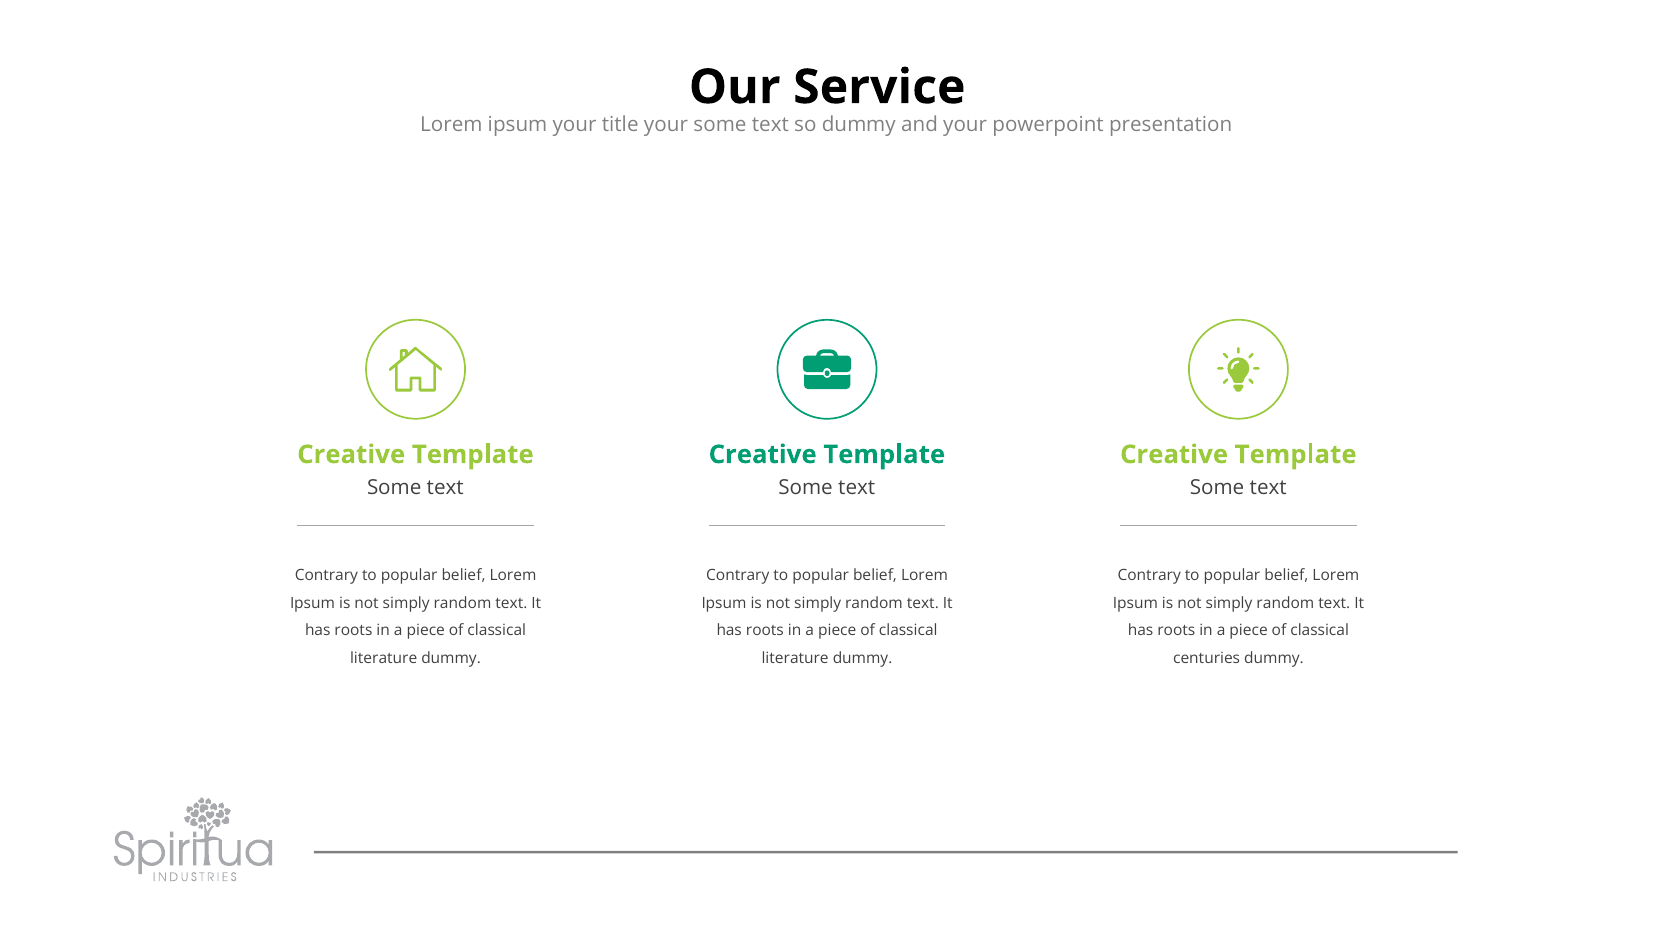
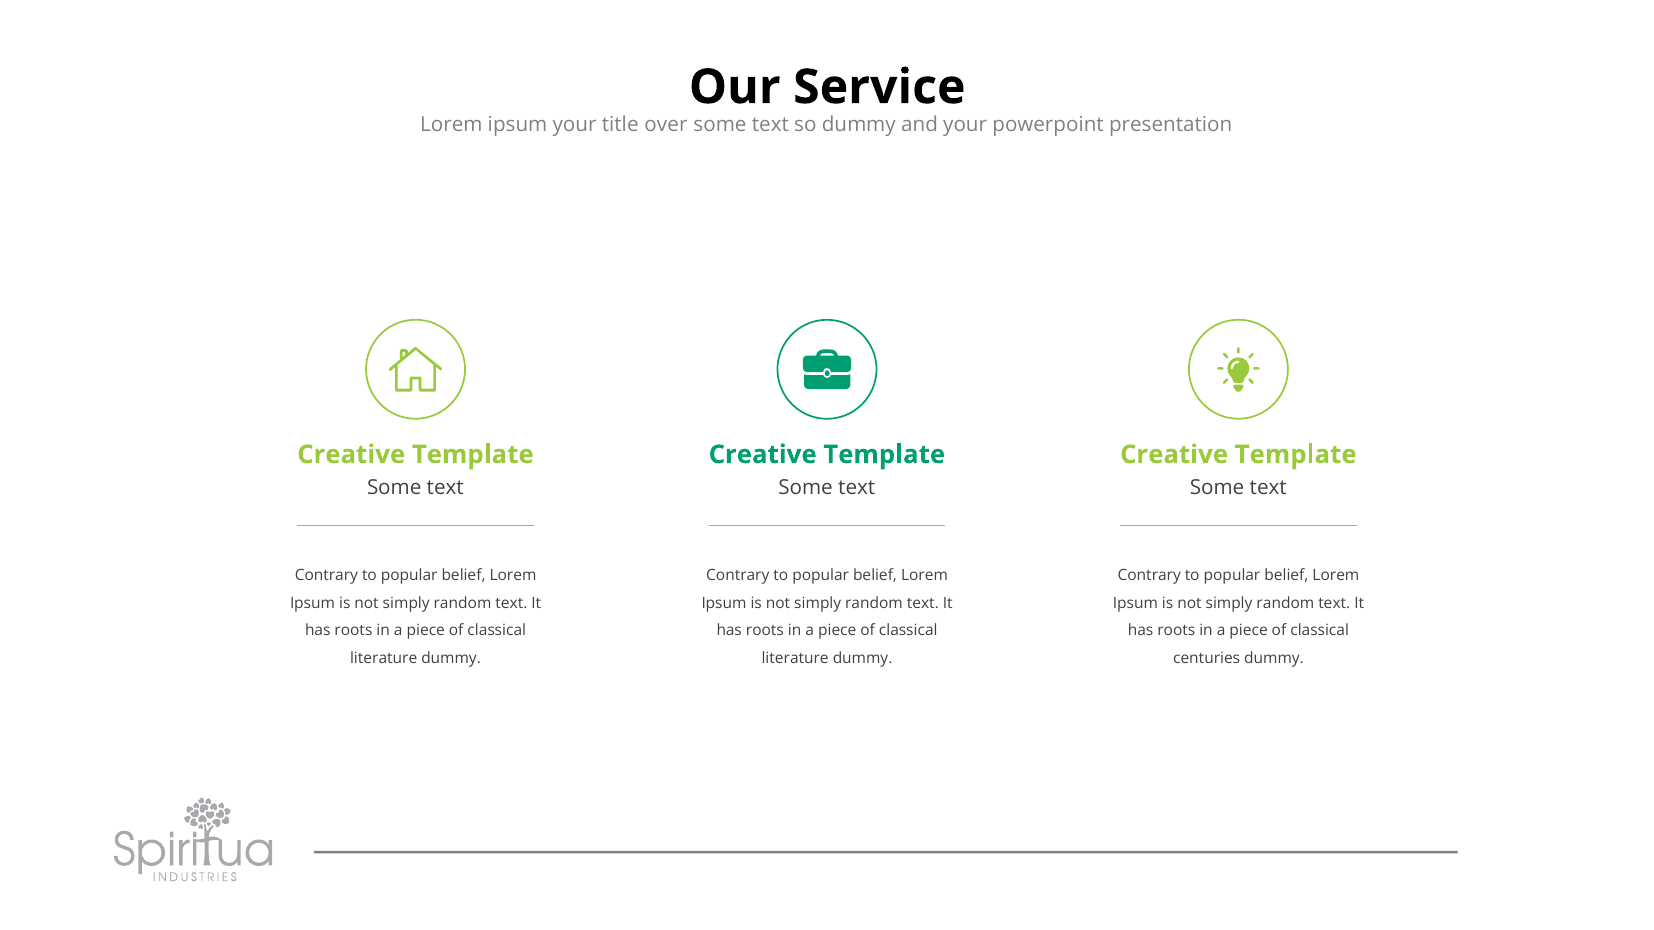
title your: your -> over
